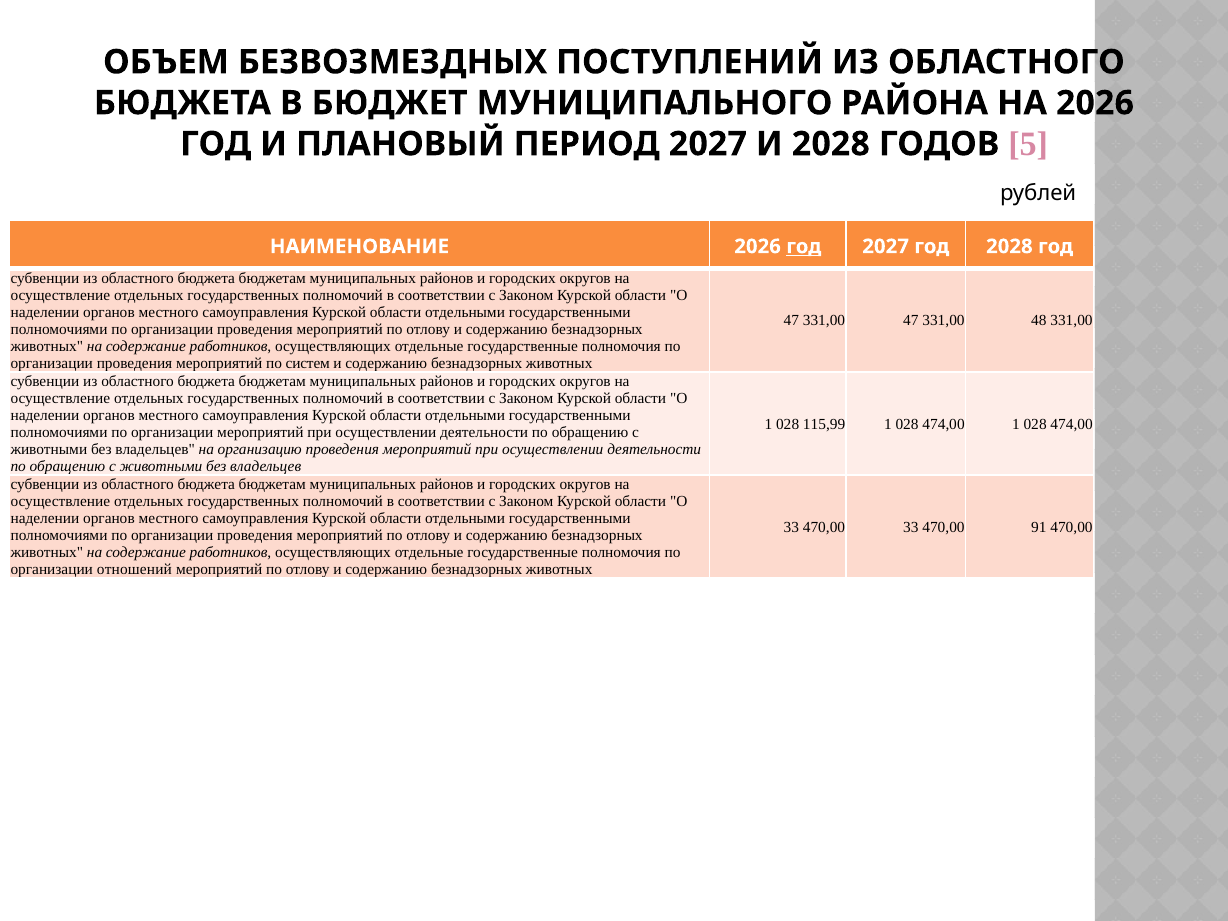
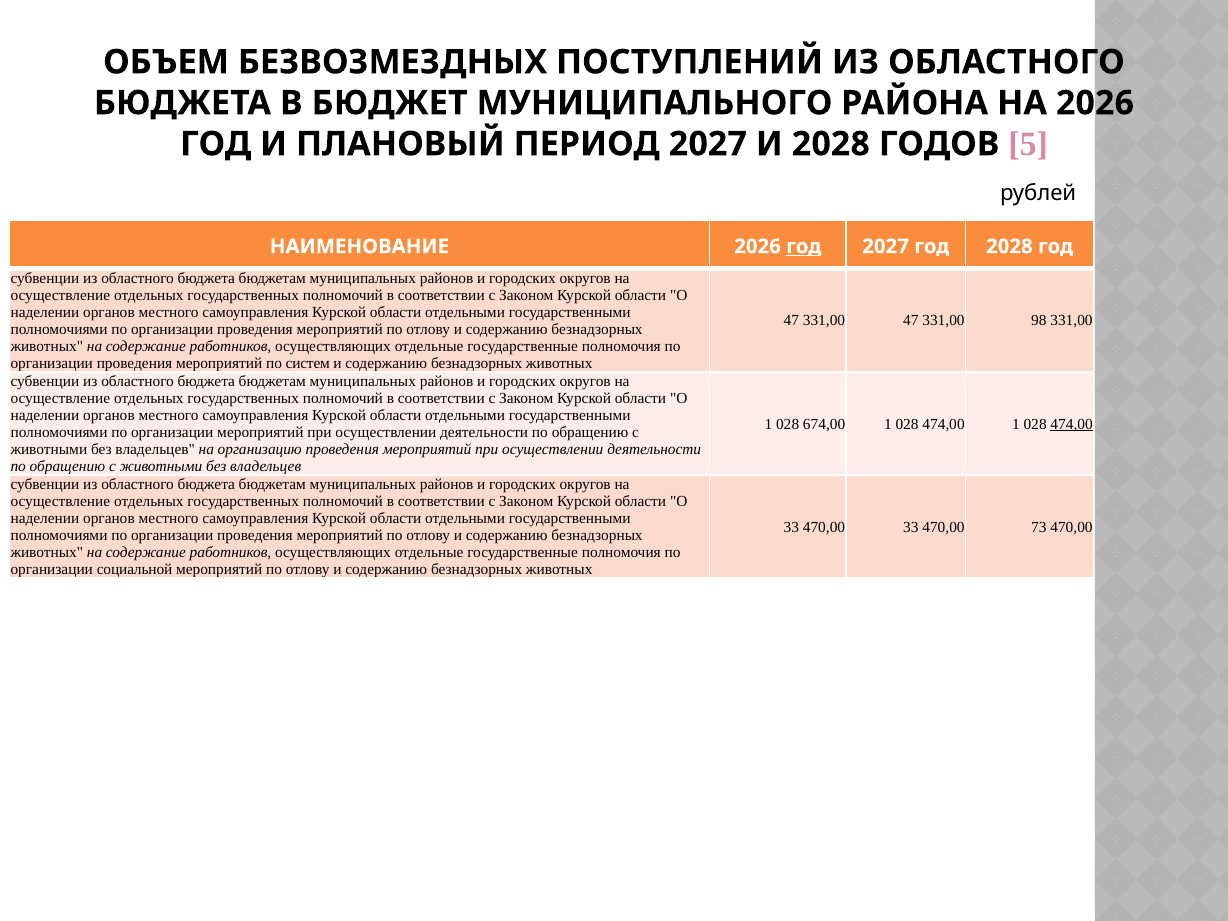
48: 48 -> 98
115,99: 115,99 -> 674,00
474,00 at (1072, 424) underline: none -> present
91: 91 -> 73
отношений: отношений -> социальной
